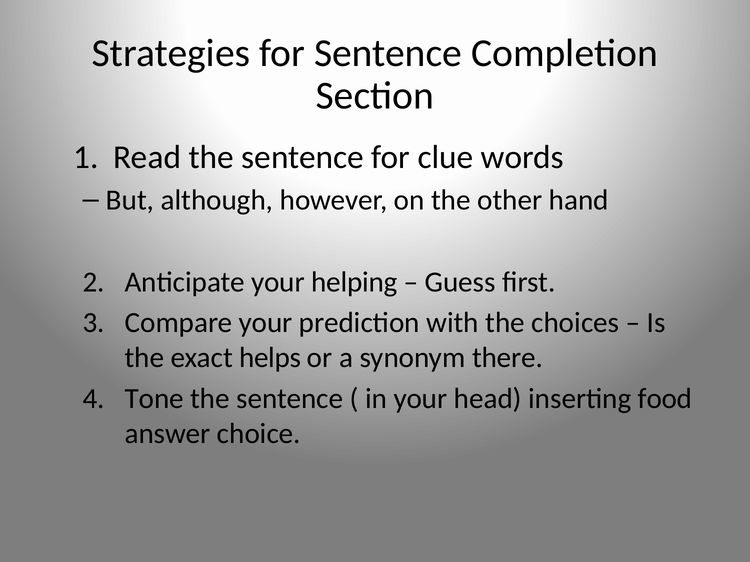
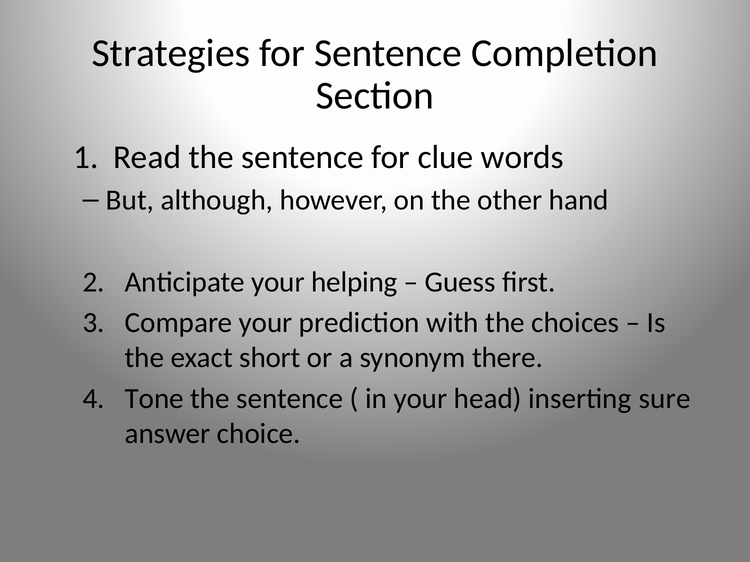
helps: helps -> short
food: food -> sure
